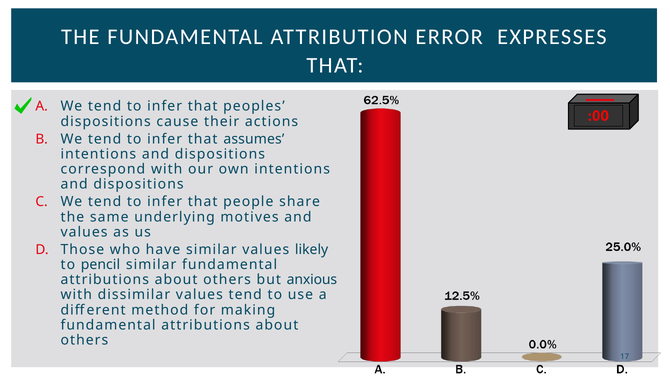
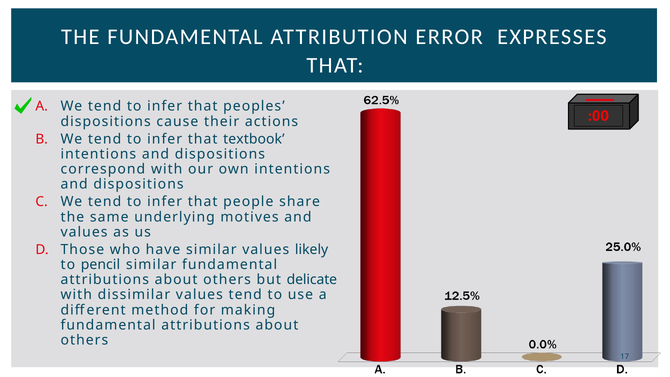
assumes: assumes -> textbook
anxious: anxious -> delicate
